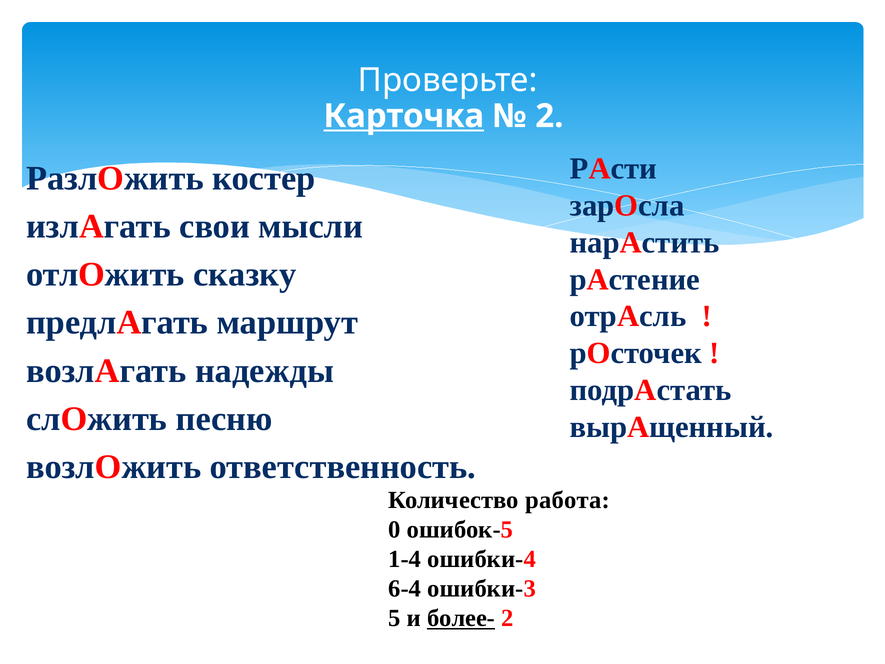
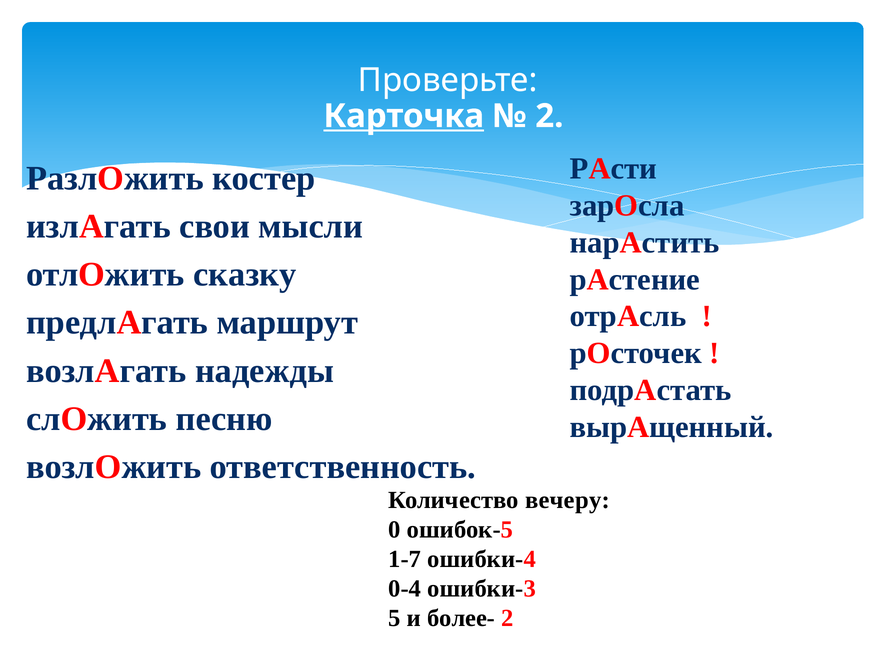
работа: работа -> вечеру
1-4: 1-4 -> 1-7
6-4: 6-4 -> 0-4
более- underline: present -> none
